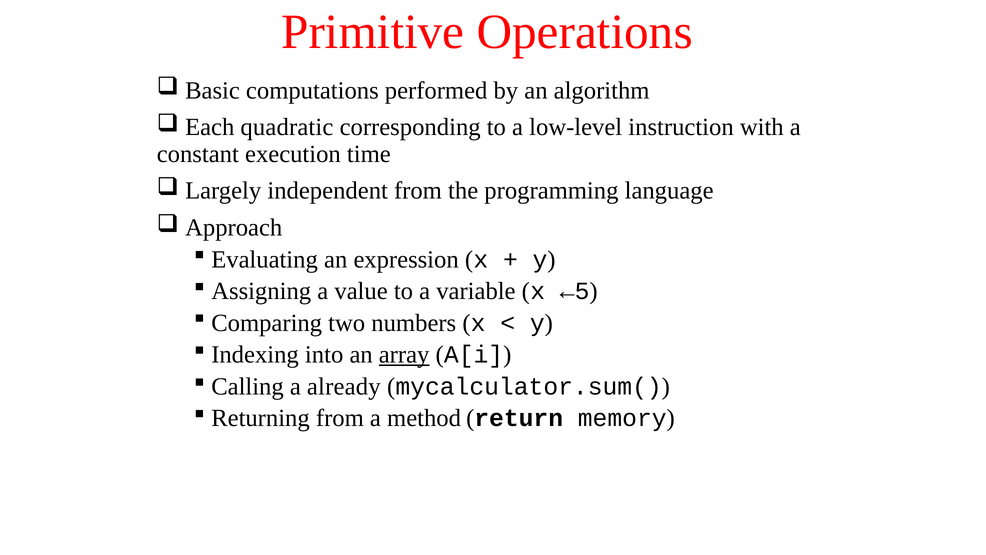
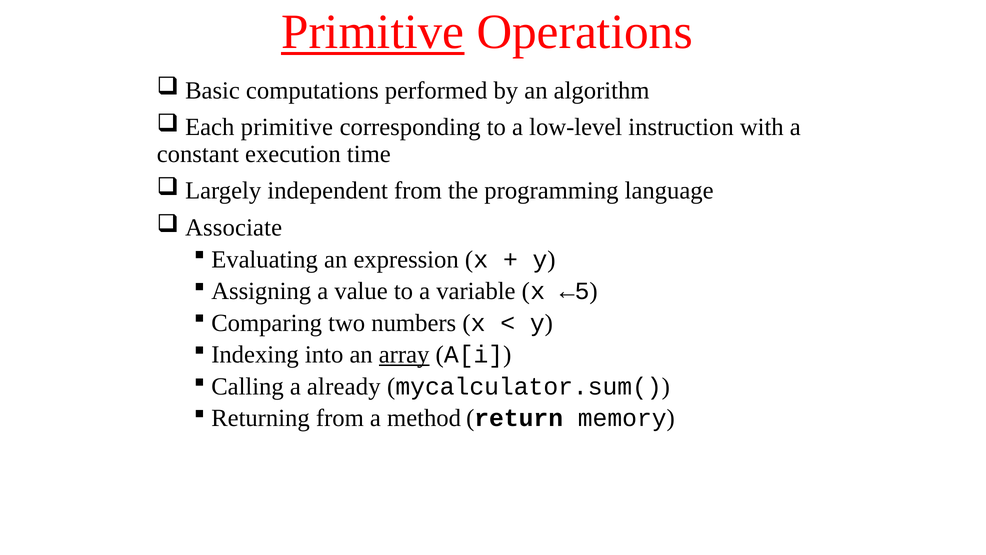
Primitive at (373, 32) underline: none -> present
Each quadratic: quadratic -> primitive
Approach: Approach -> Associate
